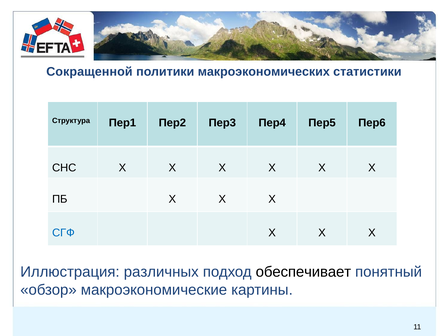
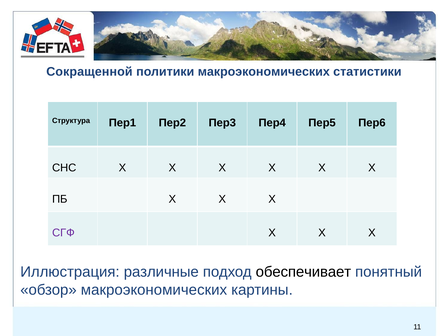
СГФ colour: blue -> purple
различных: различных -> различные
обзор макроэкономические: макроэкономические -> макроэкономических
